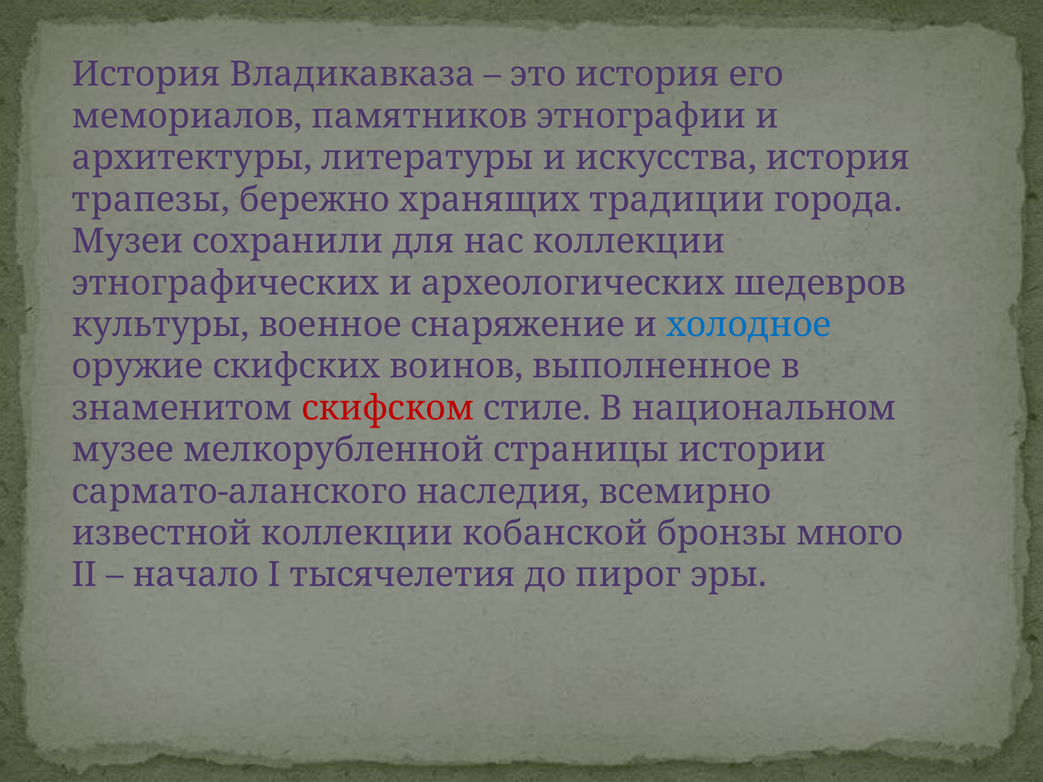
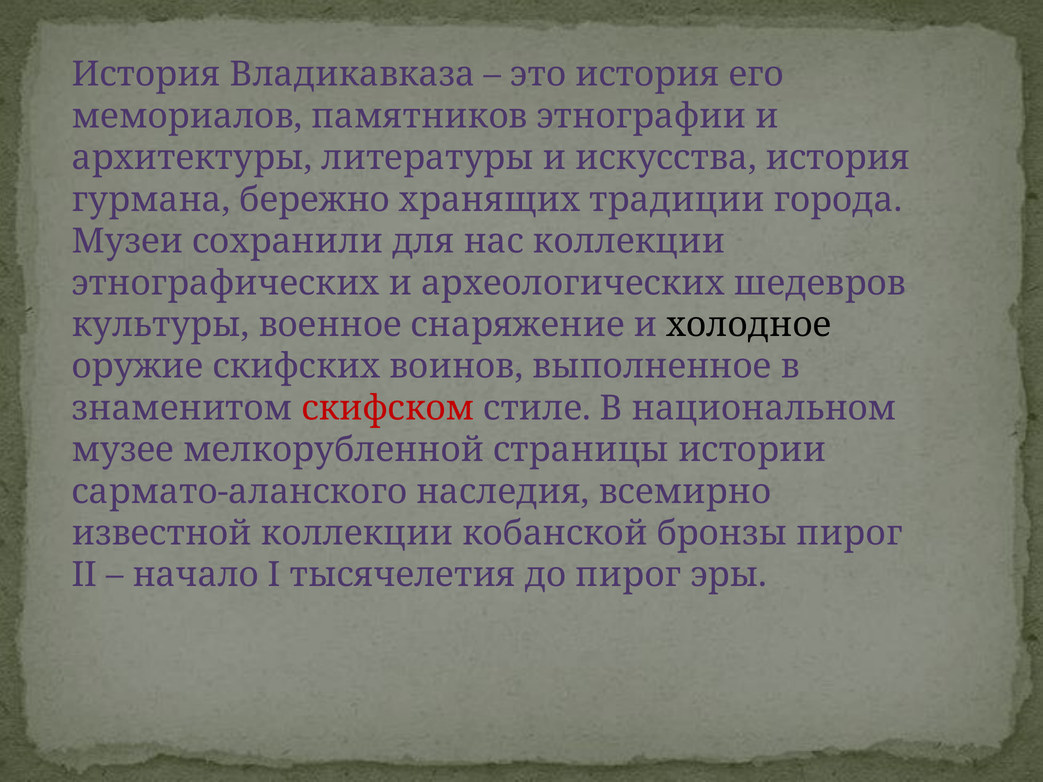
трапезы: трапезы -> гурмана
холодное colour: blue -> black
бронзы много: много -> пирог
